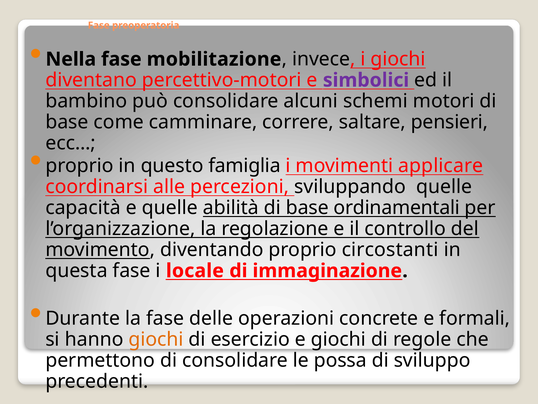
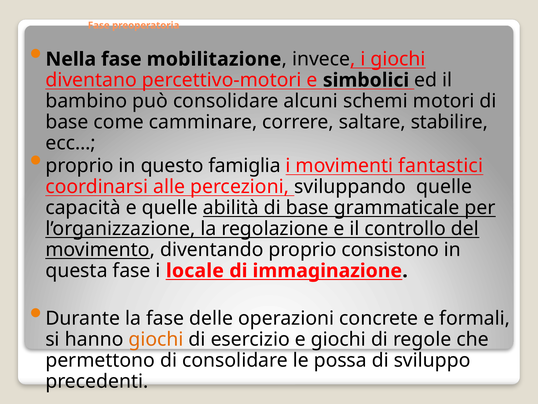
simbolici colour: purple -> black
pensieri: pensieri -> stabilire
applicare: applicare -> fantastici
ordinamentali: ordinamentali -> grammaticale
circostanti: circostanti -> consistono
